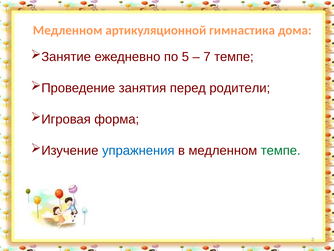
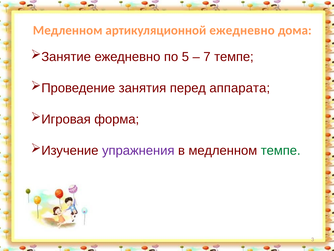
артикуляционной гимнастика: гимнастика -> ежедневно
родители: родители -> аппарата
упражнения colour: blue -> purple
